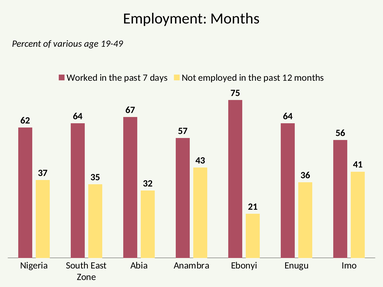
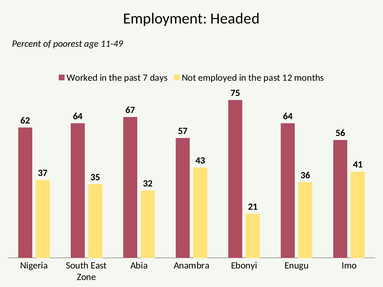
Employment Months: Months -> Headed
various: various -> poorest
19-49: 19-49 -> 11-49
